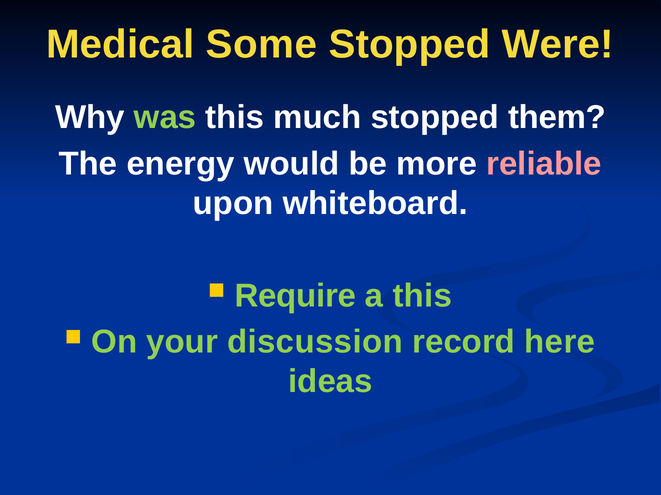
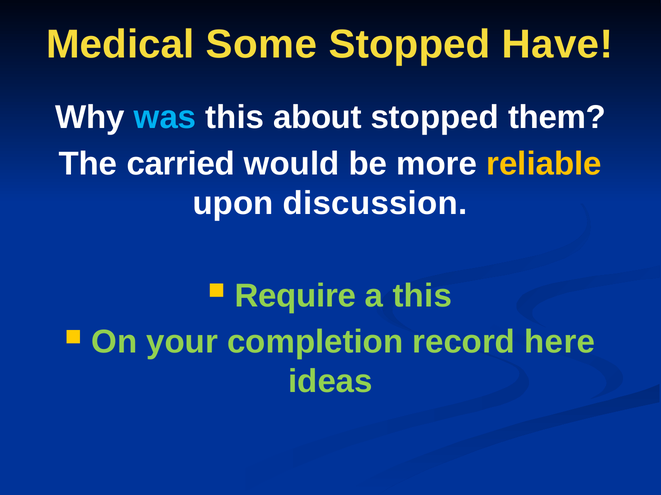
Were: Were -> Have
was colour: light green -> light blue
much: much -> about
energy: energy -> carried
reliable colour: pink -> yellow
whiteboard: whiteboard -> discussion
discussion: discussion -> completion
